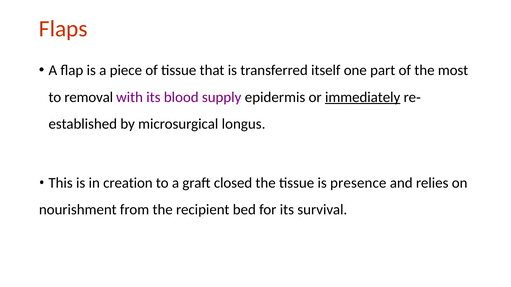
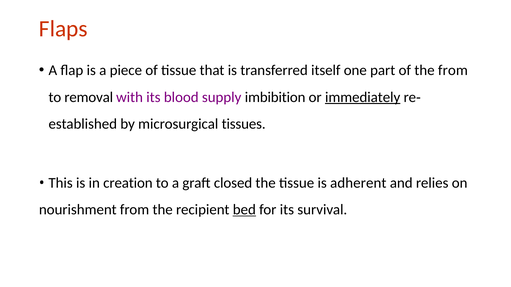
the most: most -> from
epidermis: epidermis -> imbibition
longus: longus -> tissues
presence: presence -> adherent
bed underline: none -> present
